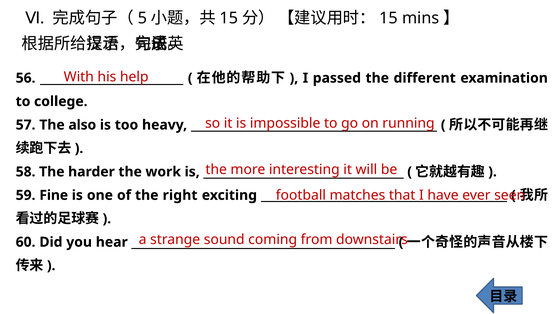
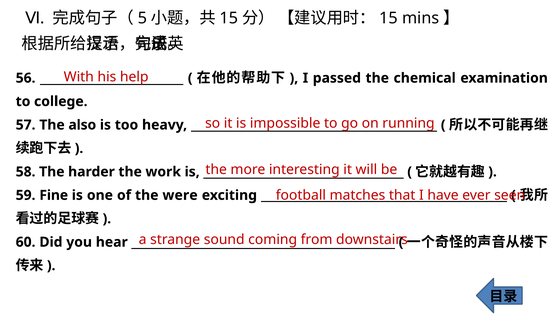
different: different -> chemical
right: right -> were
